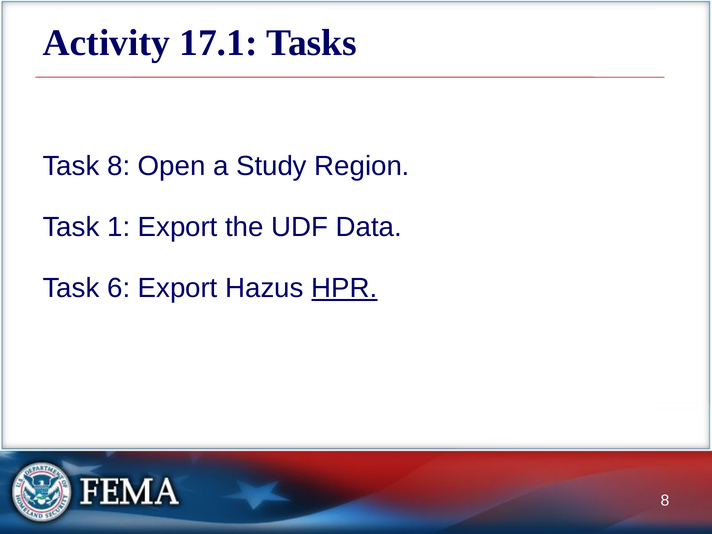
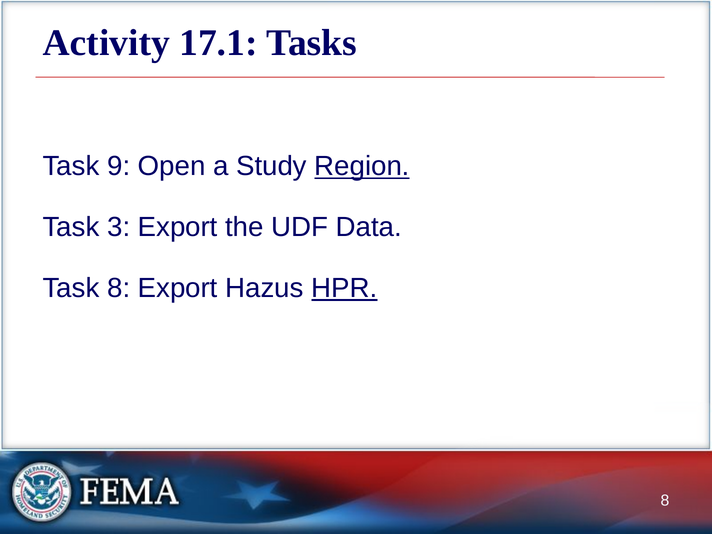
Task 8: 8 -> 9
Region underline: none -> present
1: 1 -> 3
Task 6: 6 -> 8
